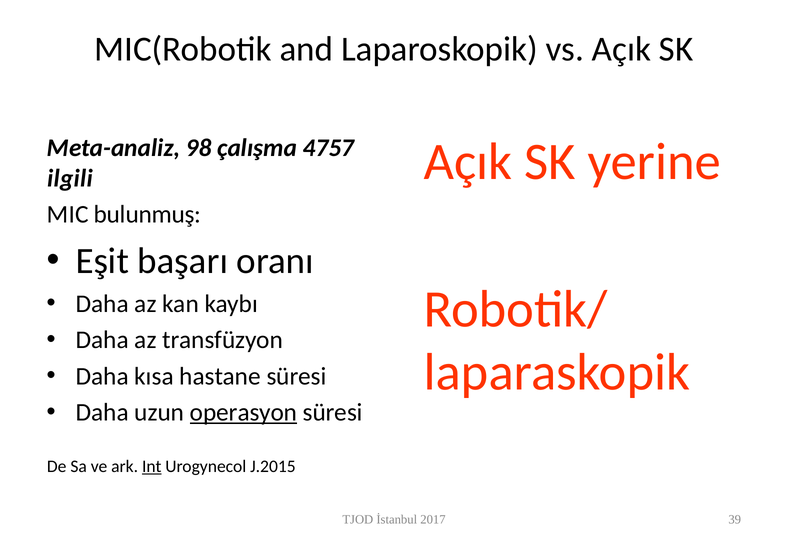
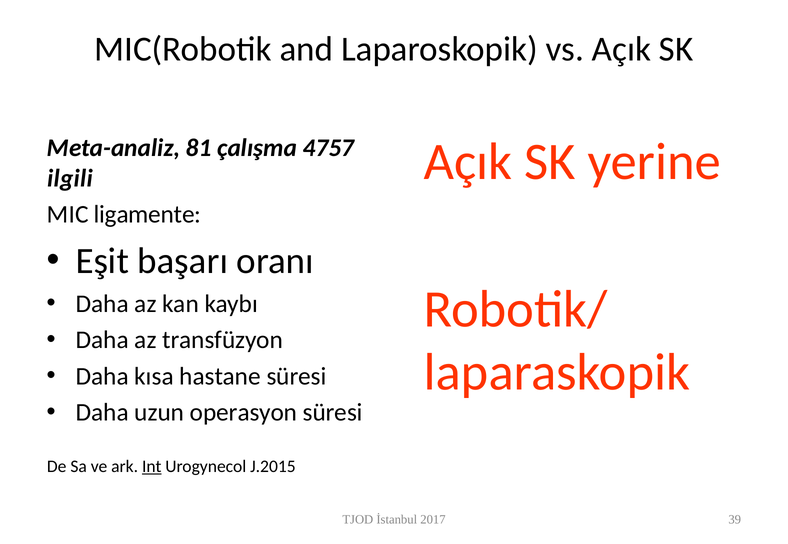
98: 98 -> 81
bulunmuş: bulunmuş -> ligamente
operasyon underline: present -> none
